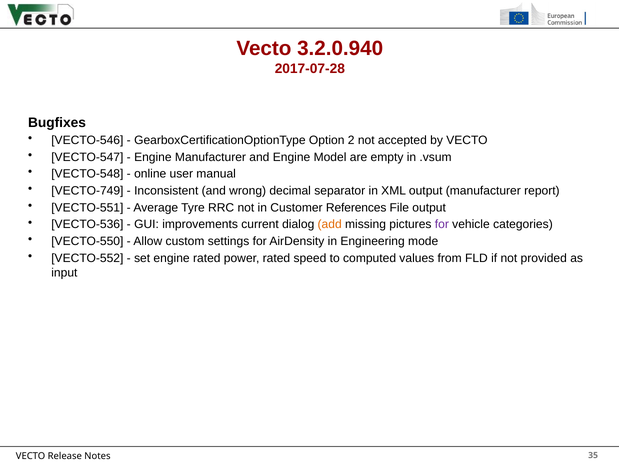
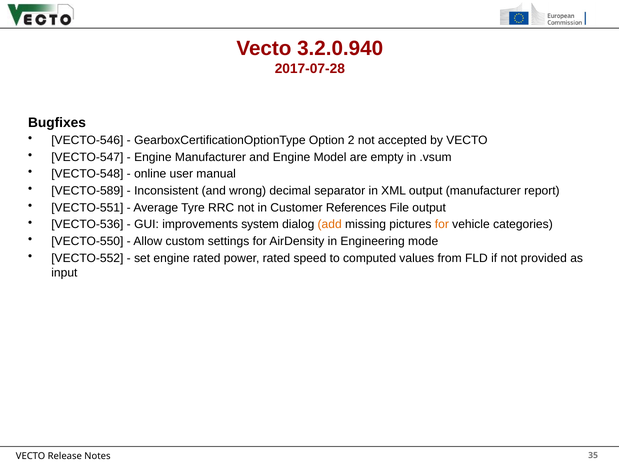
VECTO-749: VECTO-749 -> VECTO-589
current: current -> system
for at (442, 225) colour: purple -> orange
